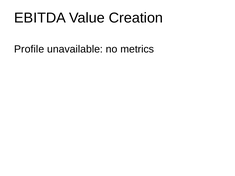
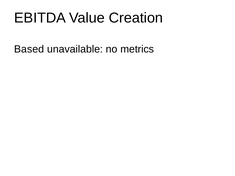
Profile: Profile -> Based
